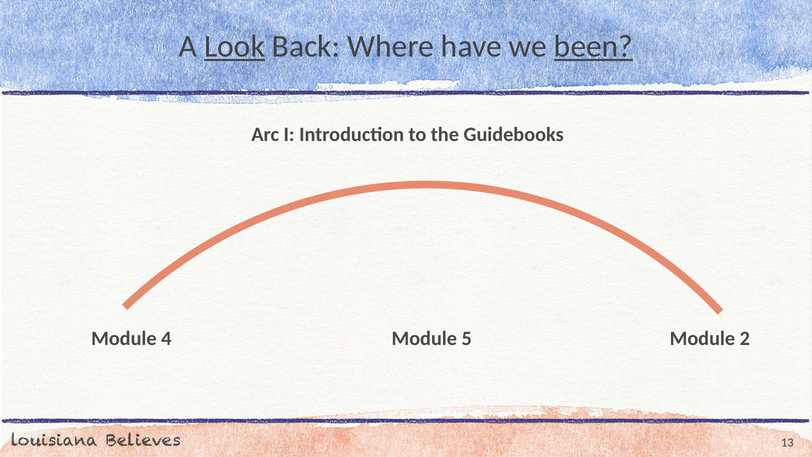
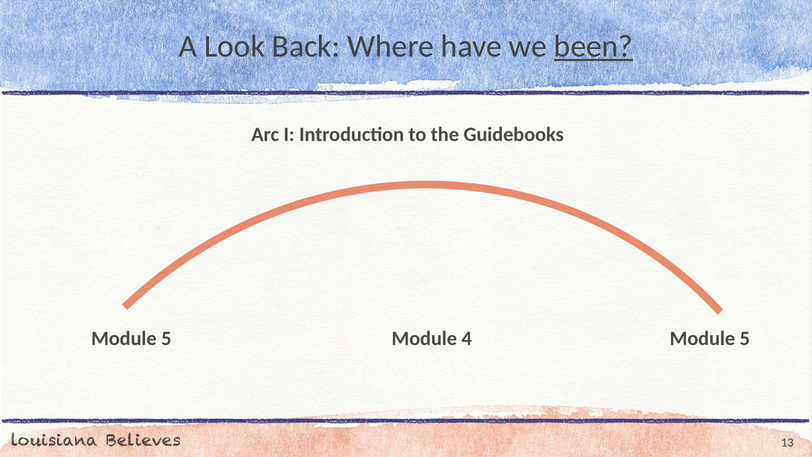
Look underline: present -> none
4 at (166, 338): 4 -> 5
5: 5 -> 4
2 at (745, 338): 2 -> 5
